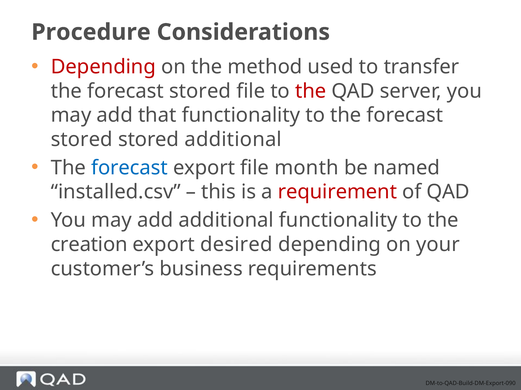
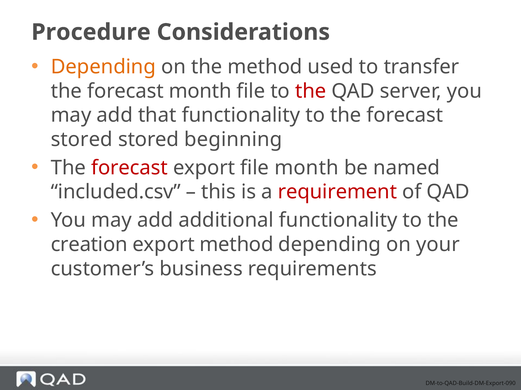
Depending at (103, 67) colour: red -> orange
stored at (200, 91): stored -> month
stored additional: additional -> beginning
forecast at (130, 168) colour: blue -> red
installed.csv: installed.csv -> included.csv
export desired: desired -> method
